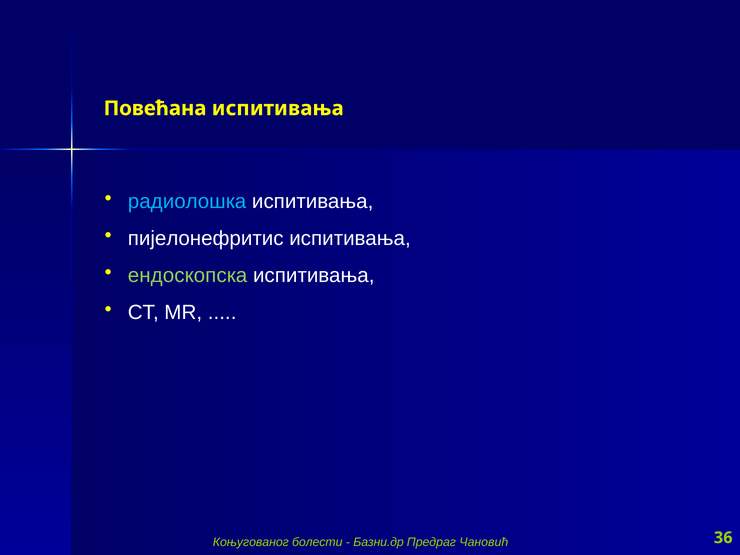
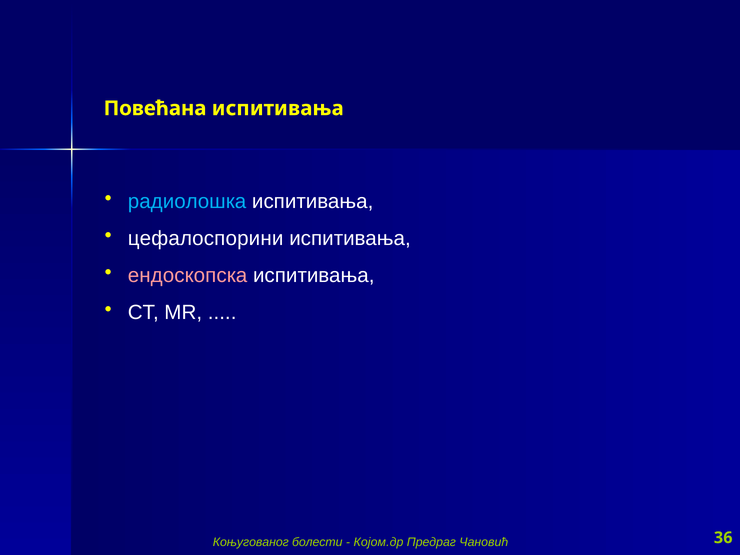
пијелонефритис: пијелонефритис -> цефалоспорини
ендоскопска colour: light green -> pink
Базни.др: Базни.др -> Којом.др
